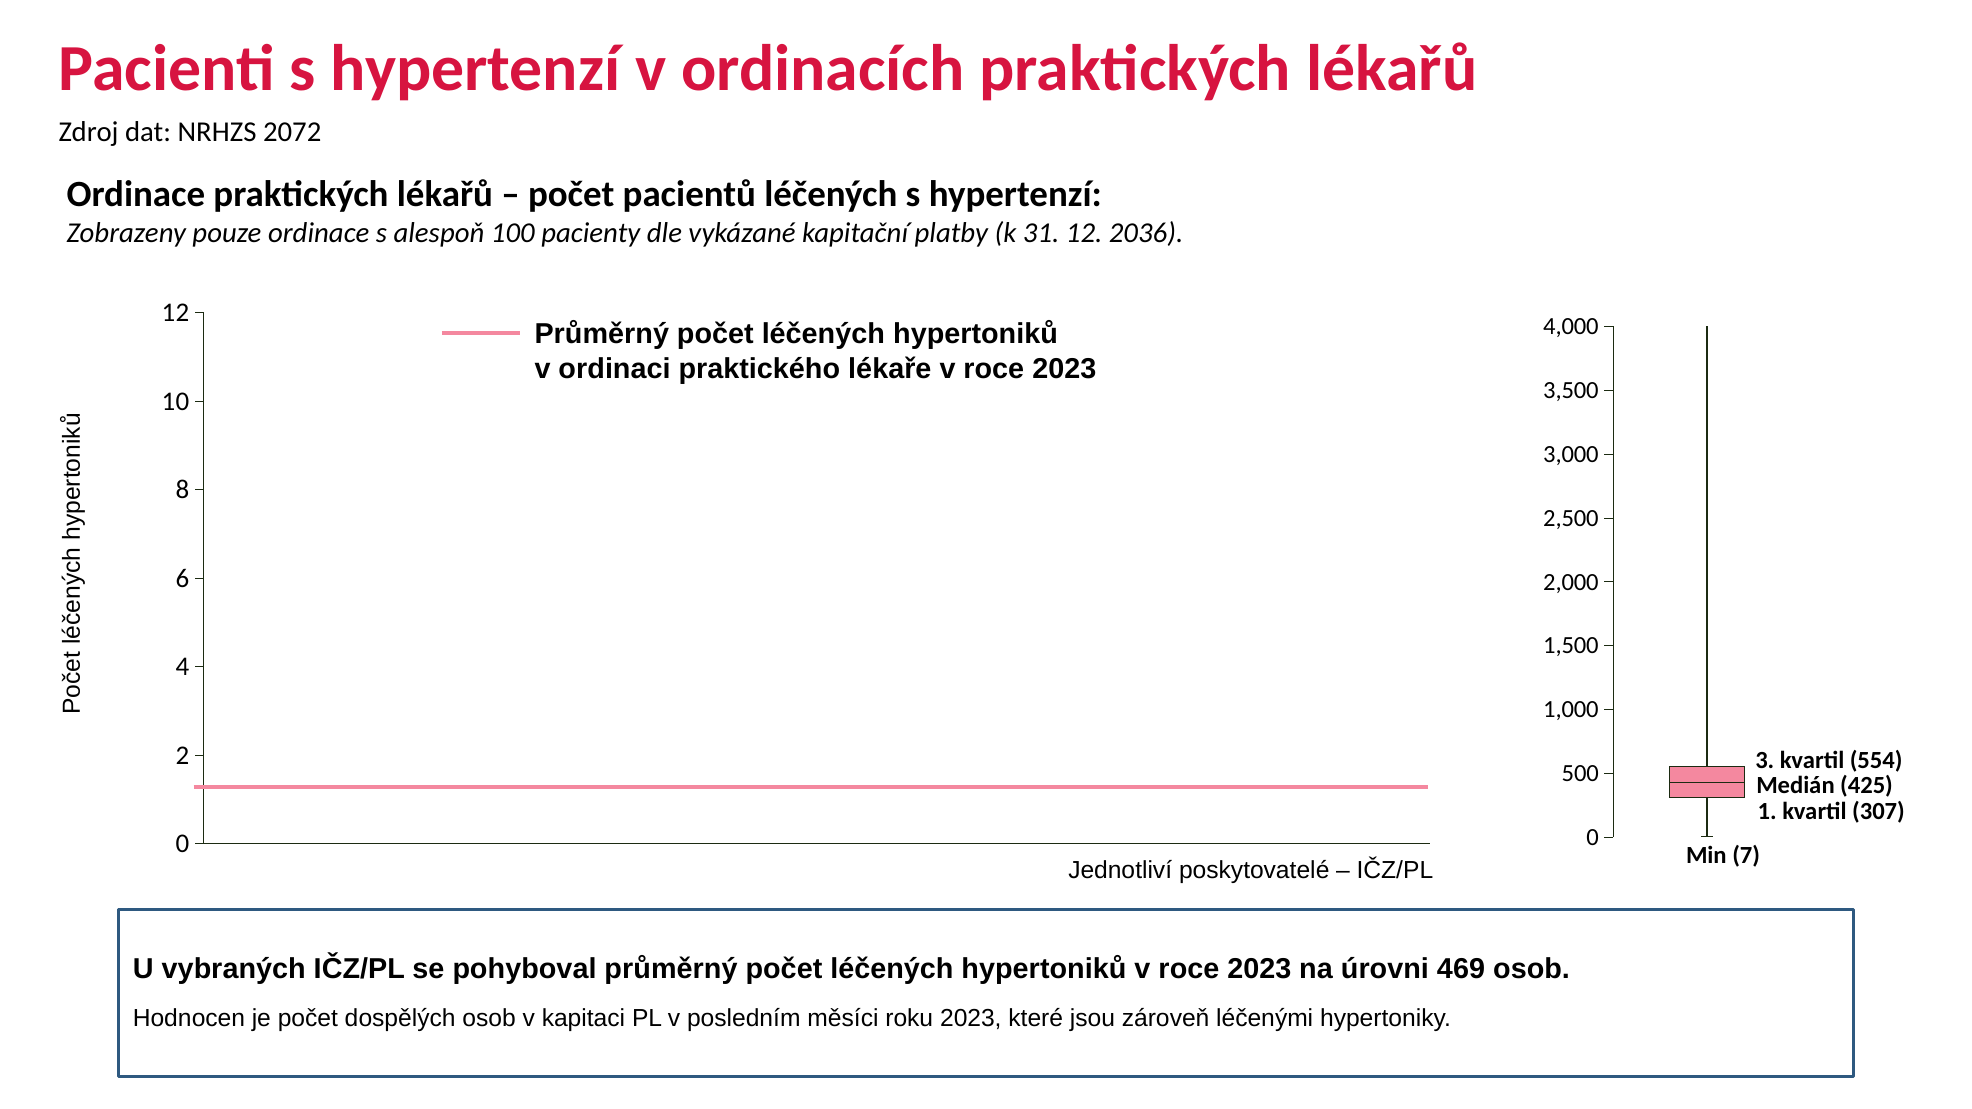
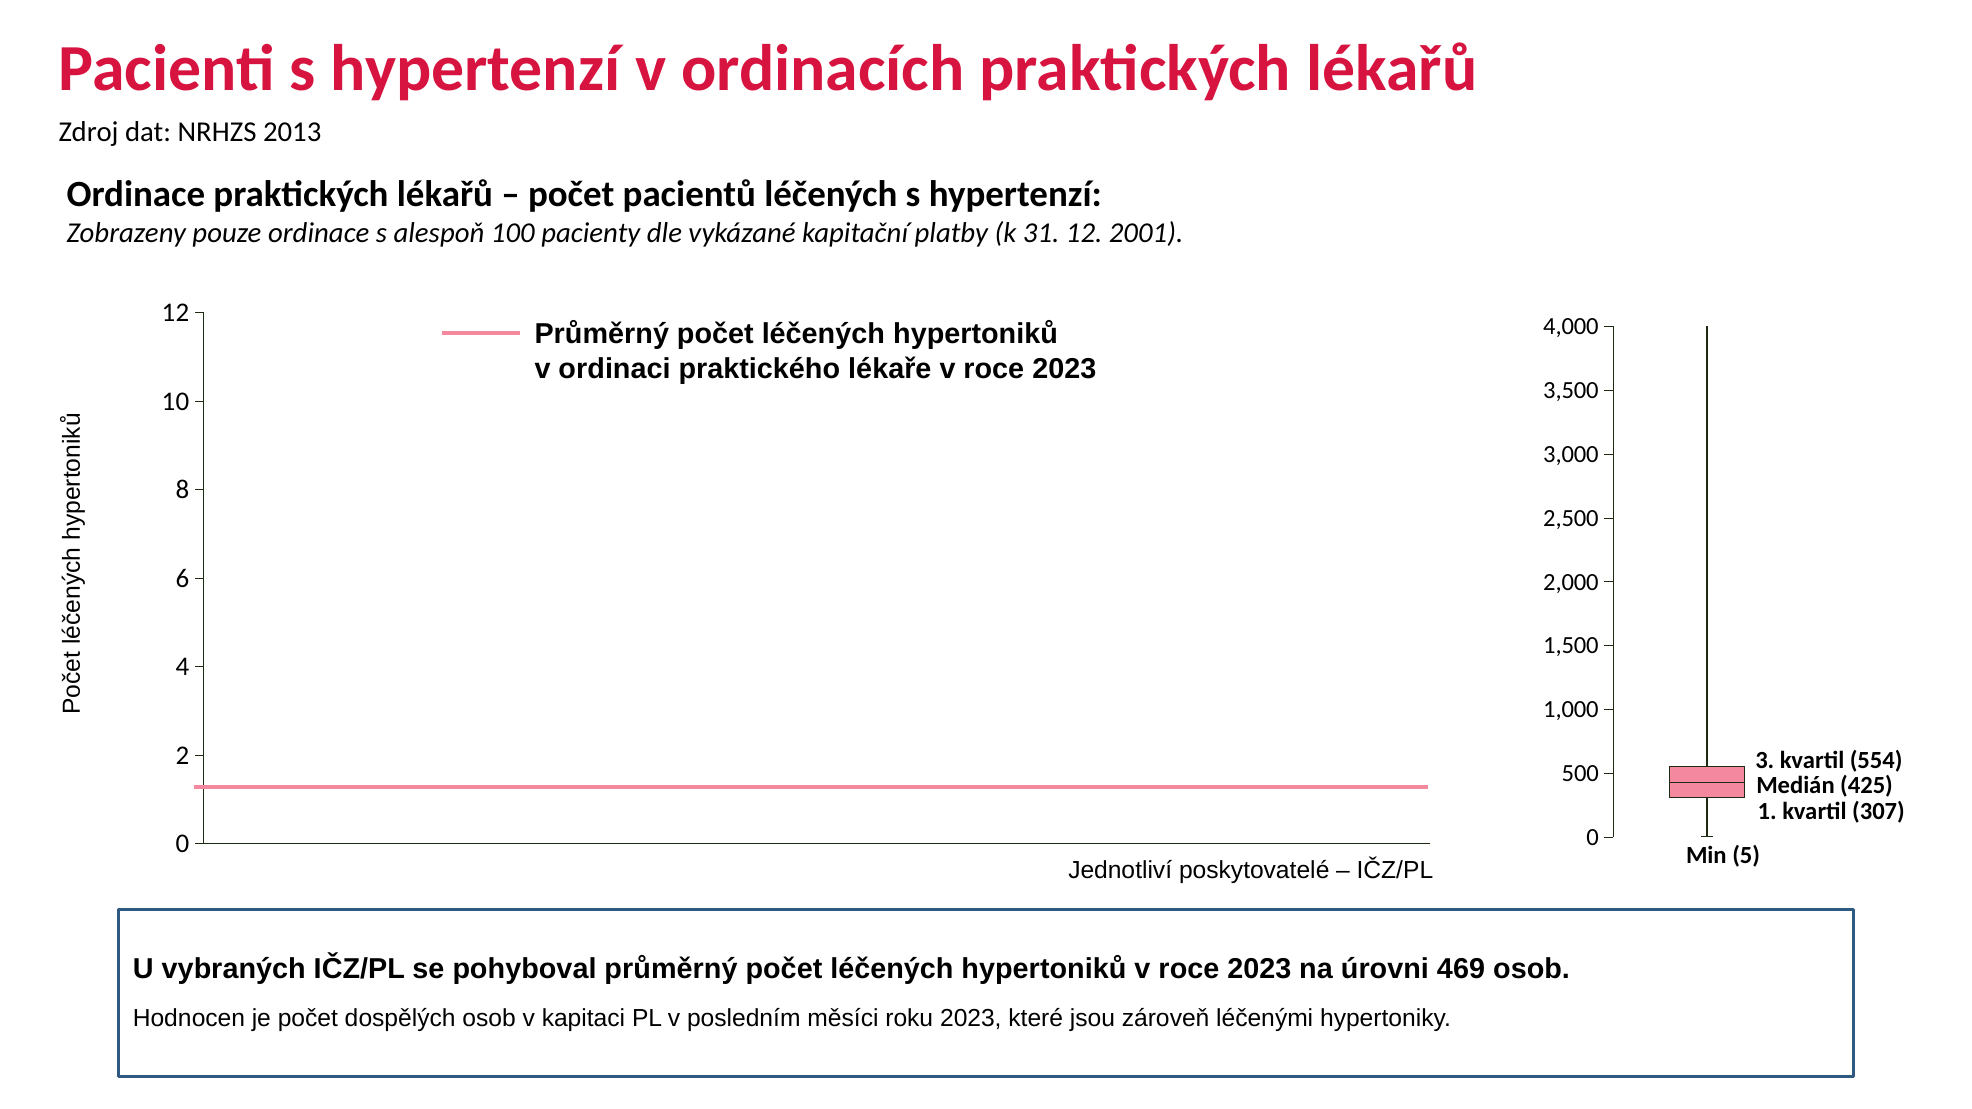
2072: 2072 -> 2013
2036: 2036 -> 2001
7: 7 -> 5
